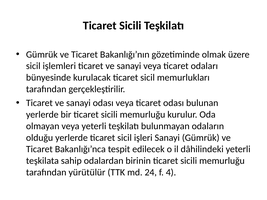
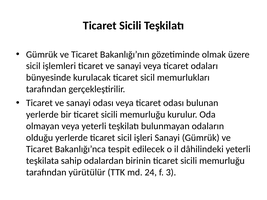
4: 4 -> 3
